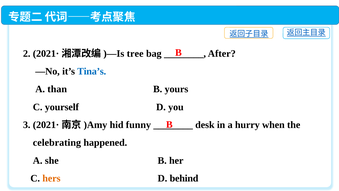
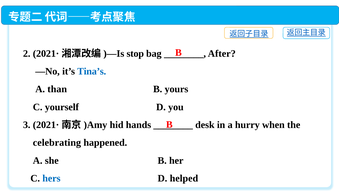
tree: tree -> stop
funny: funny -> hands
hers colour: orange -> blue
behind: behind -> helped
